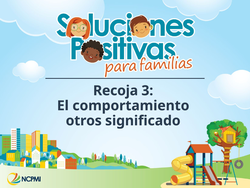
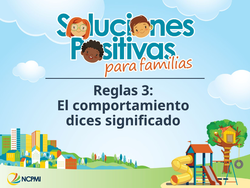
Recoja: Recoja -> Reglas
otros: otros -> dices
